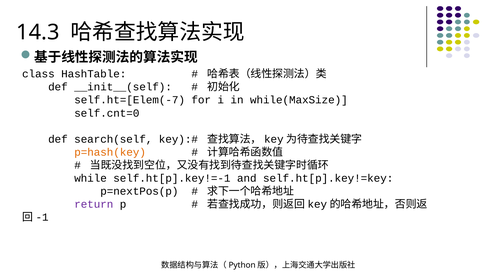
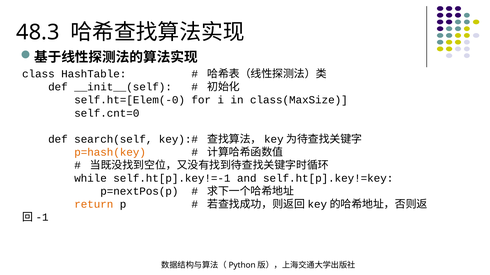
14.3: 14.3 -> 48.3
self.ht=[Elem(-7: self.ht=[Elem(-7 -> self.ht=[Elem(-0
while(MaxSize: while(MaxSize -> class(MaxSize
return colour: purple -> orange
